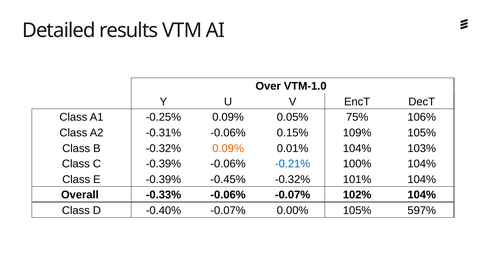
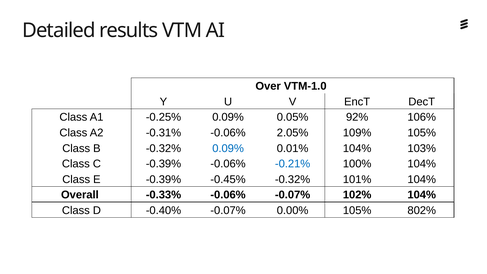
75%: 75% -> 92%
0.15%: 0.15% -> 2.05%
0.09% at (228, 148) colour: orange -> blue
597%: 597% -> 802%
